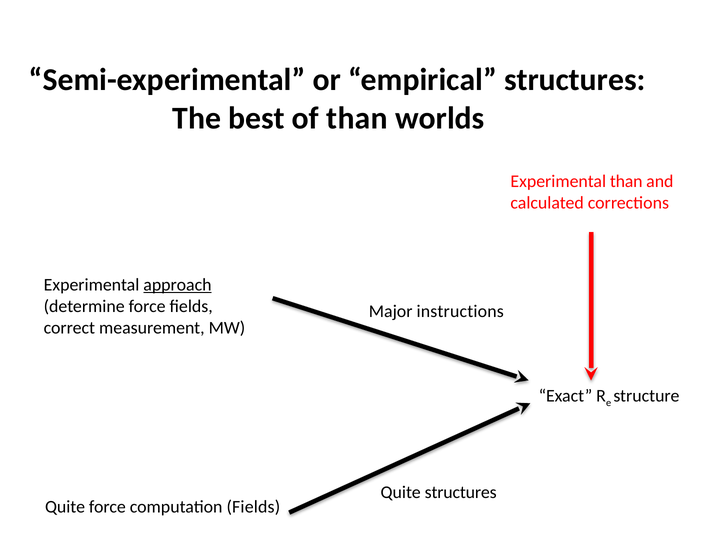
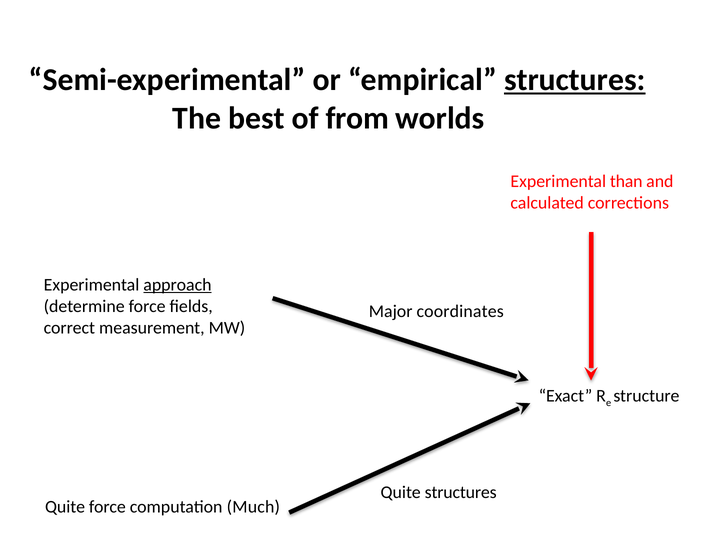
structures at (575, 80) underline: none -> present
of than: than -> from
instructions: instructions -> coordinates
computation Fields: Fields -> Much
